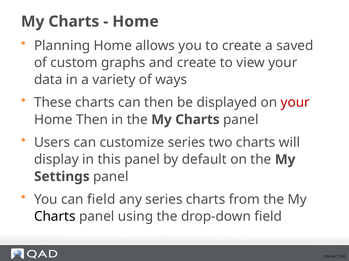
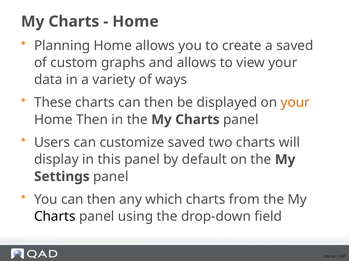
and create: create -> allows
your at (295, 103) colour: red -> orange
customize series: series -> saved
You can field: field -> then
any series: series -> which
